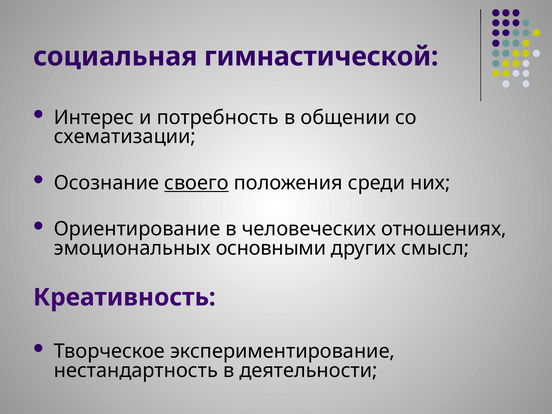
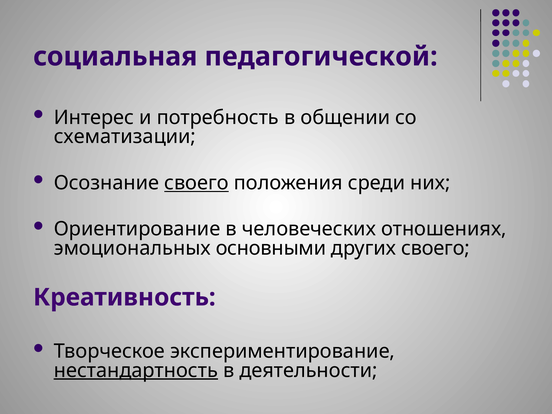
гимнастической: гимнастической -> педагогической
других смысл: смысл -> своего
нестандартность underline: none -> present
